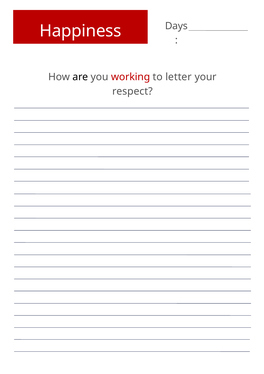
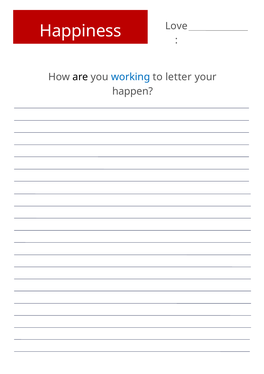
Days: Days -> Love
working colour: red -> blue
respect: respect -> happen
